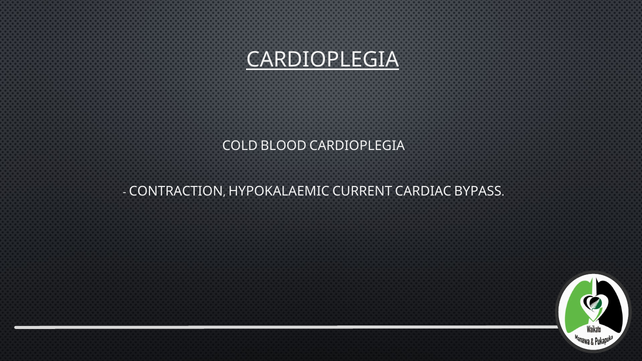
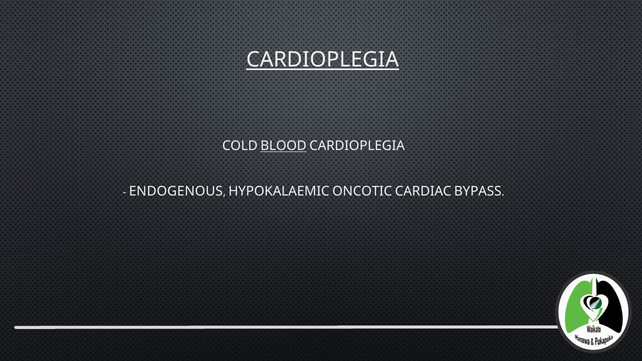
BLOOD underline: none -> present
CONTRACTION: CONTRACTION -> ENDOGENOUS
CURRENT: CURRENT -> ONCOTIC
